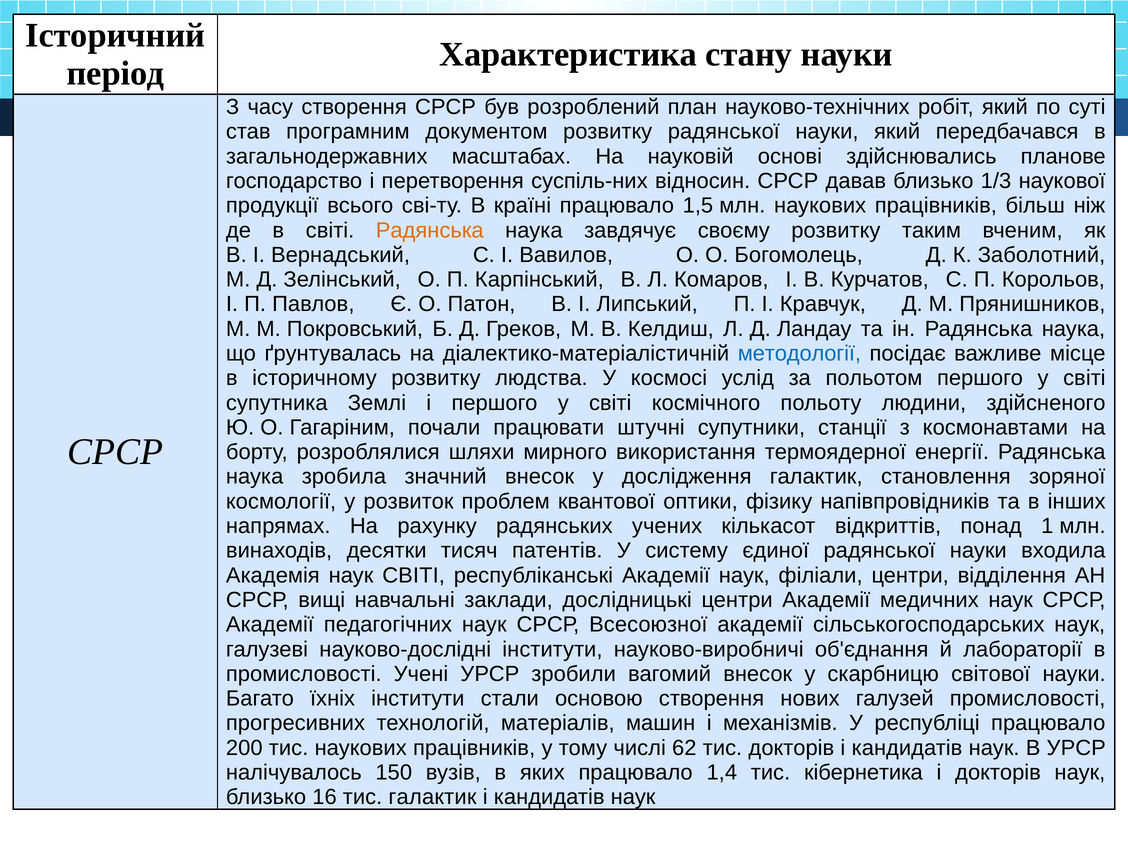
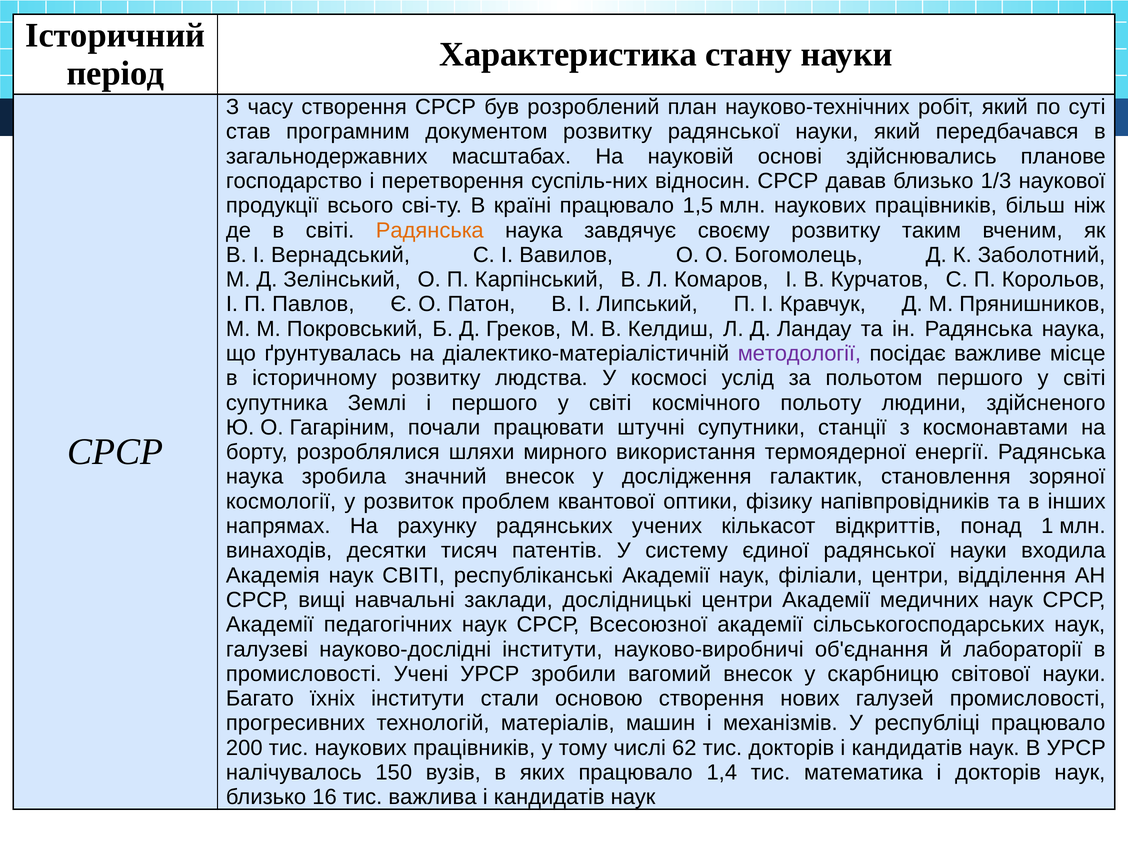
методології colour: blue -> purple
кібернетика: кібернетика -> математика
тис галактик: галактик -> важлива
